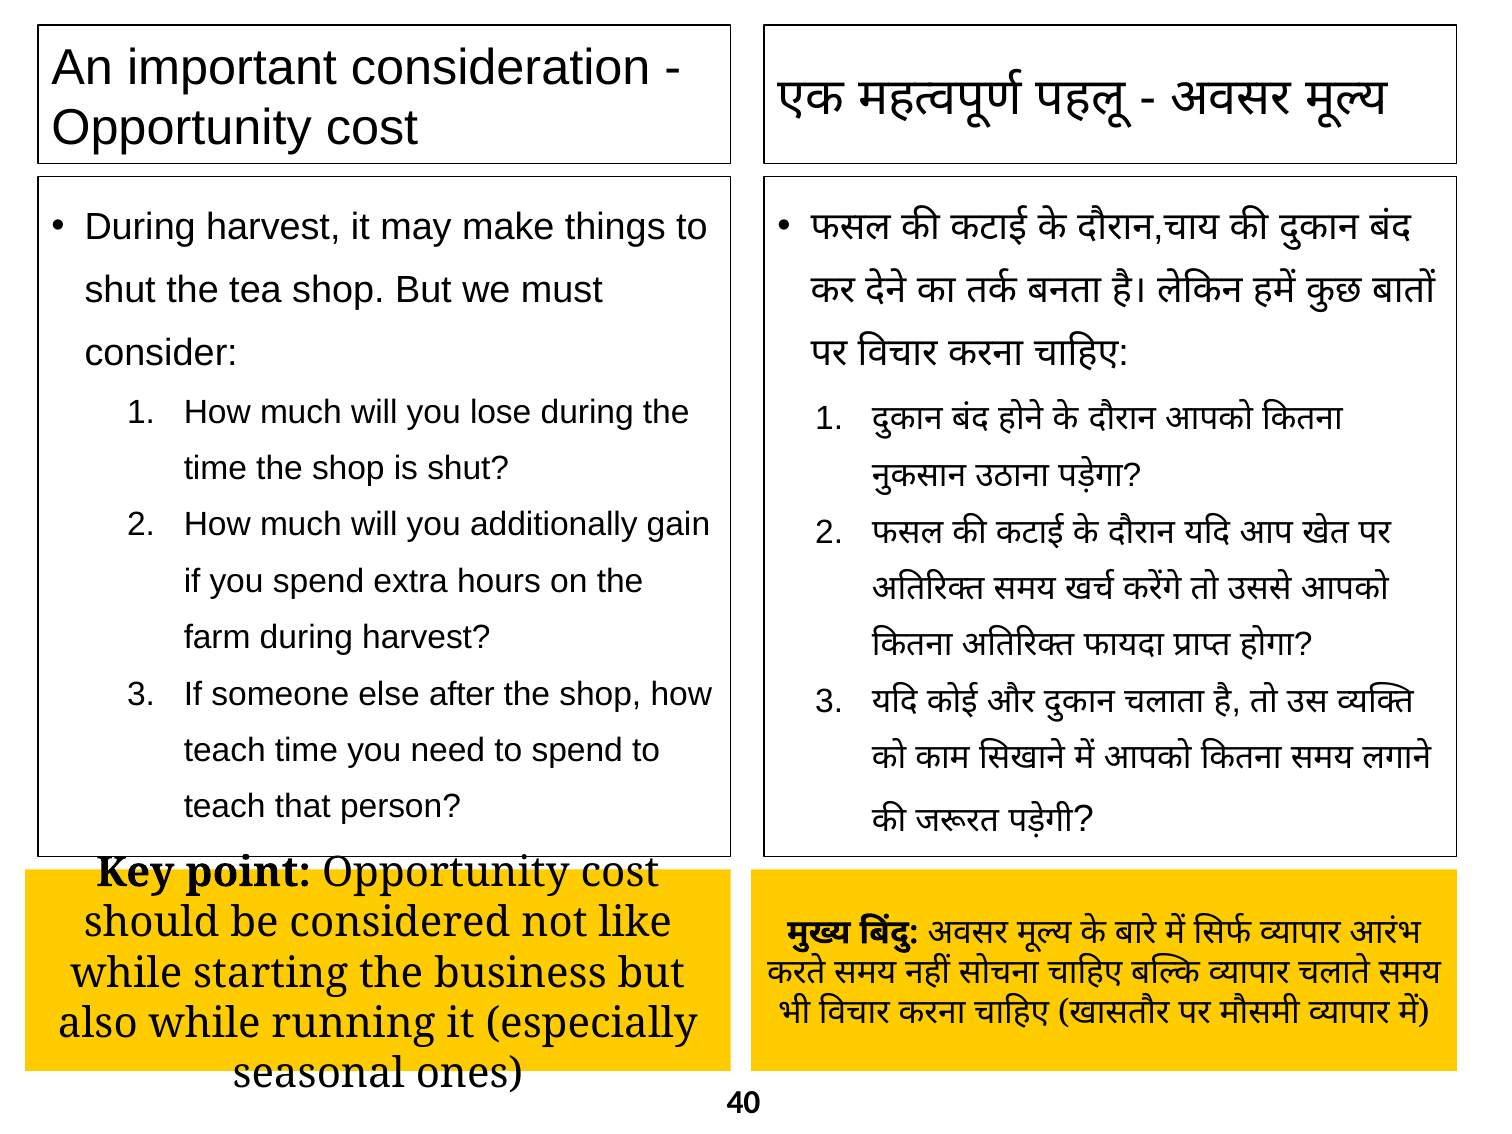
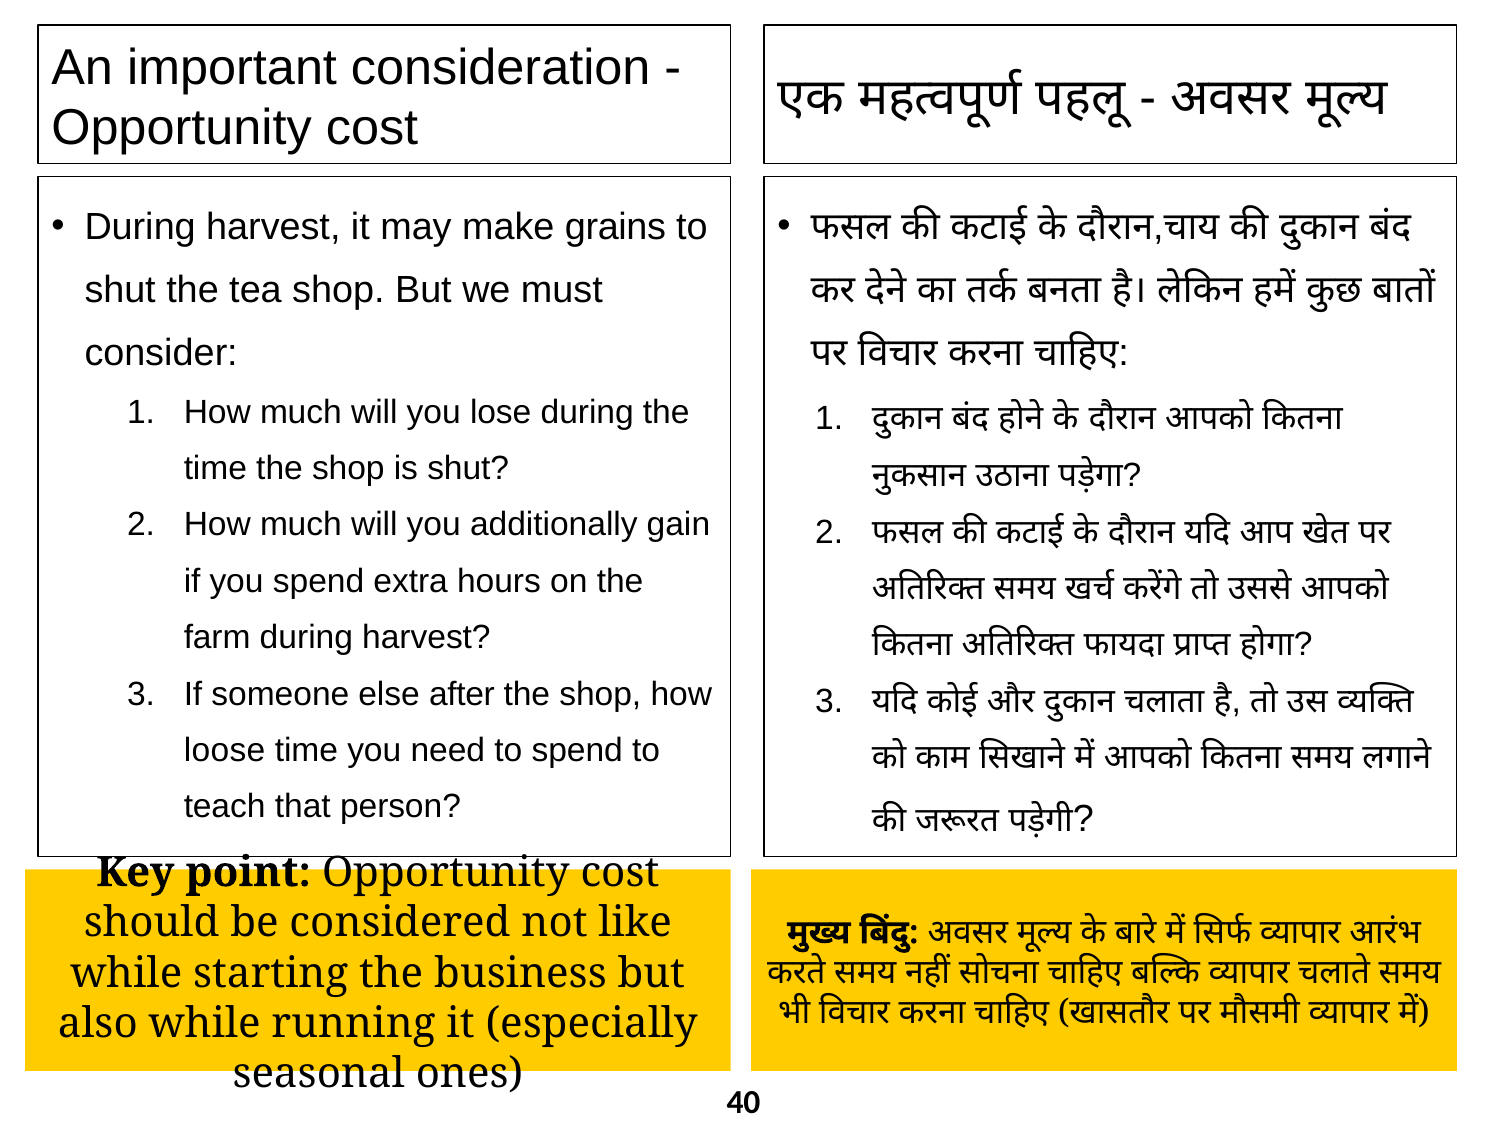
things: things -> grains
teach at (225, 750): teach -> loose
